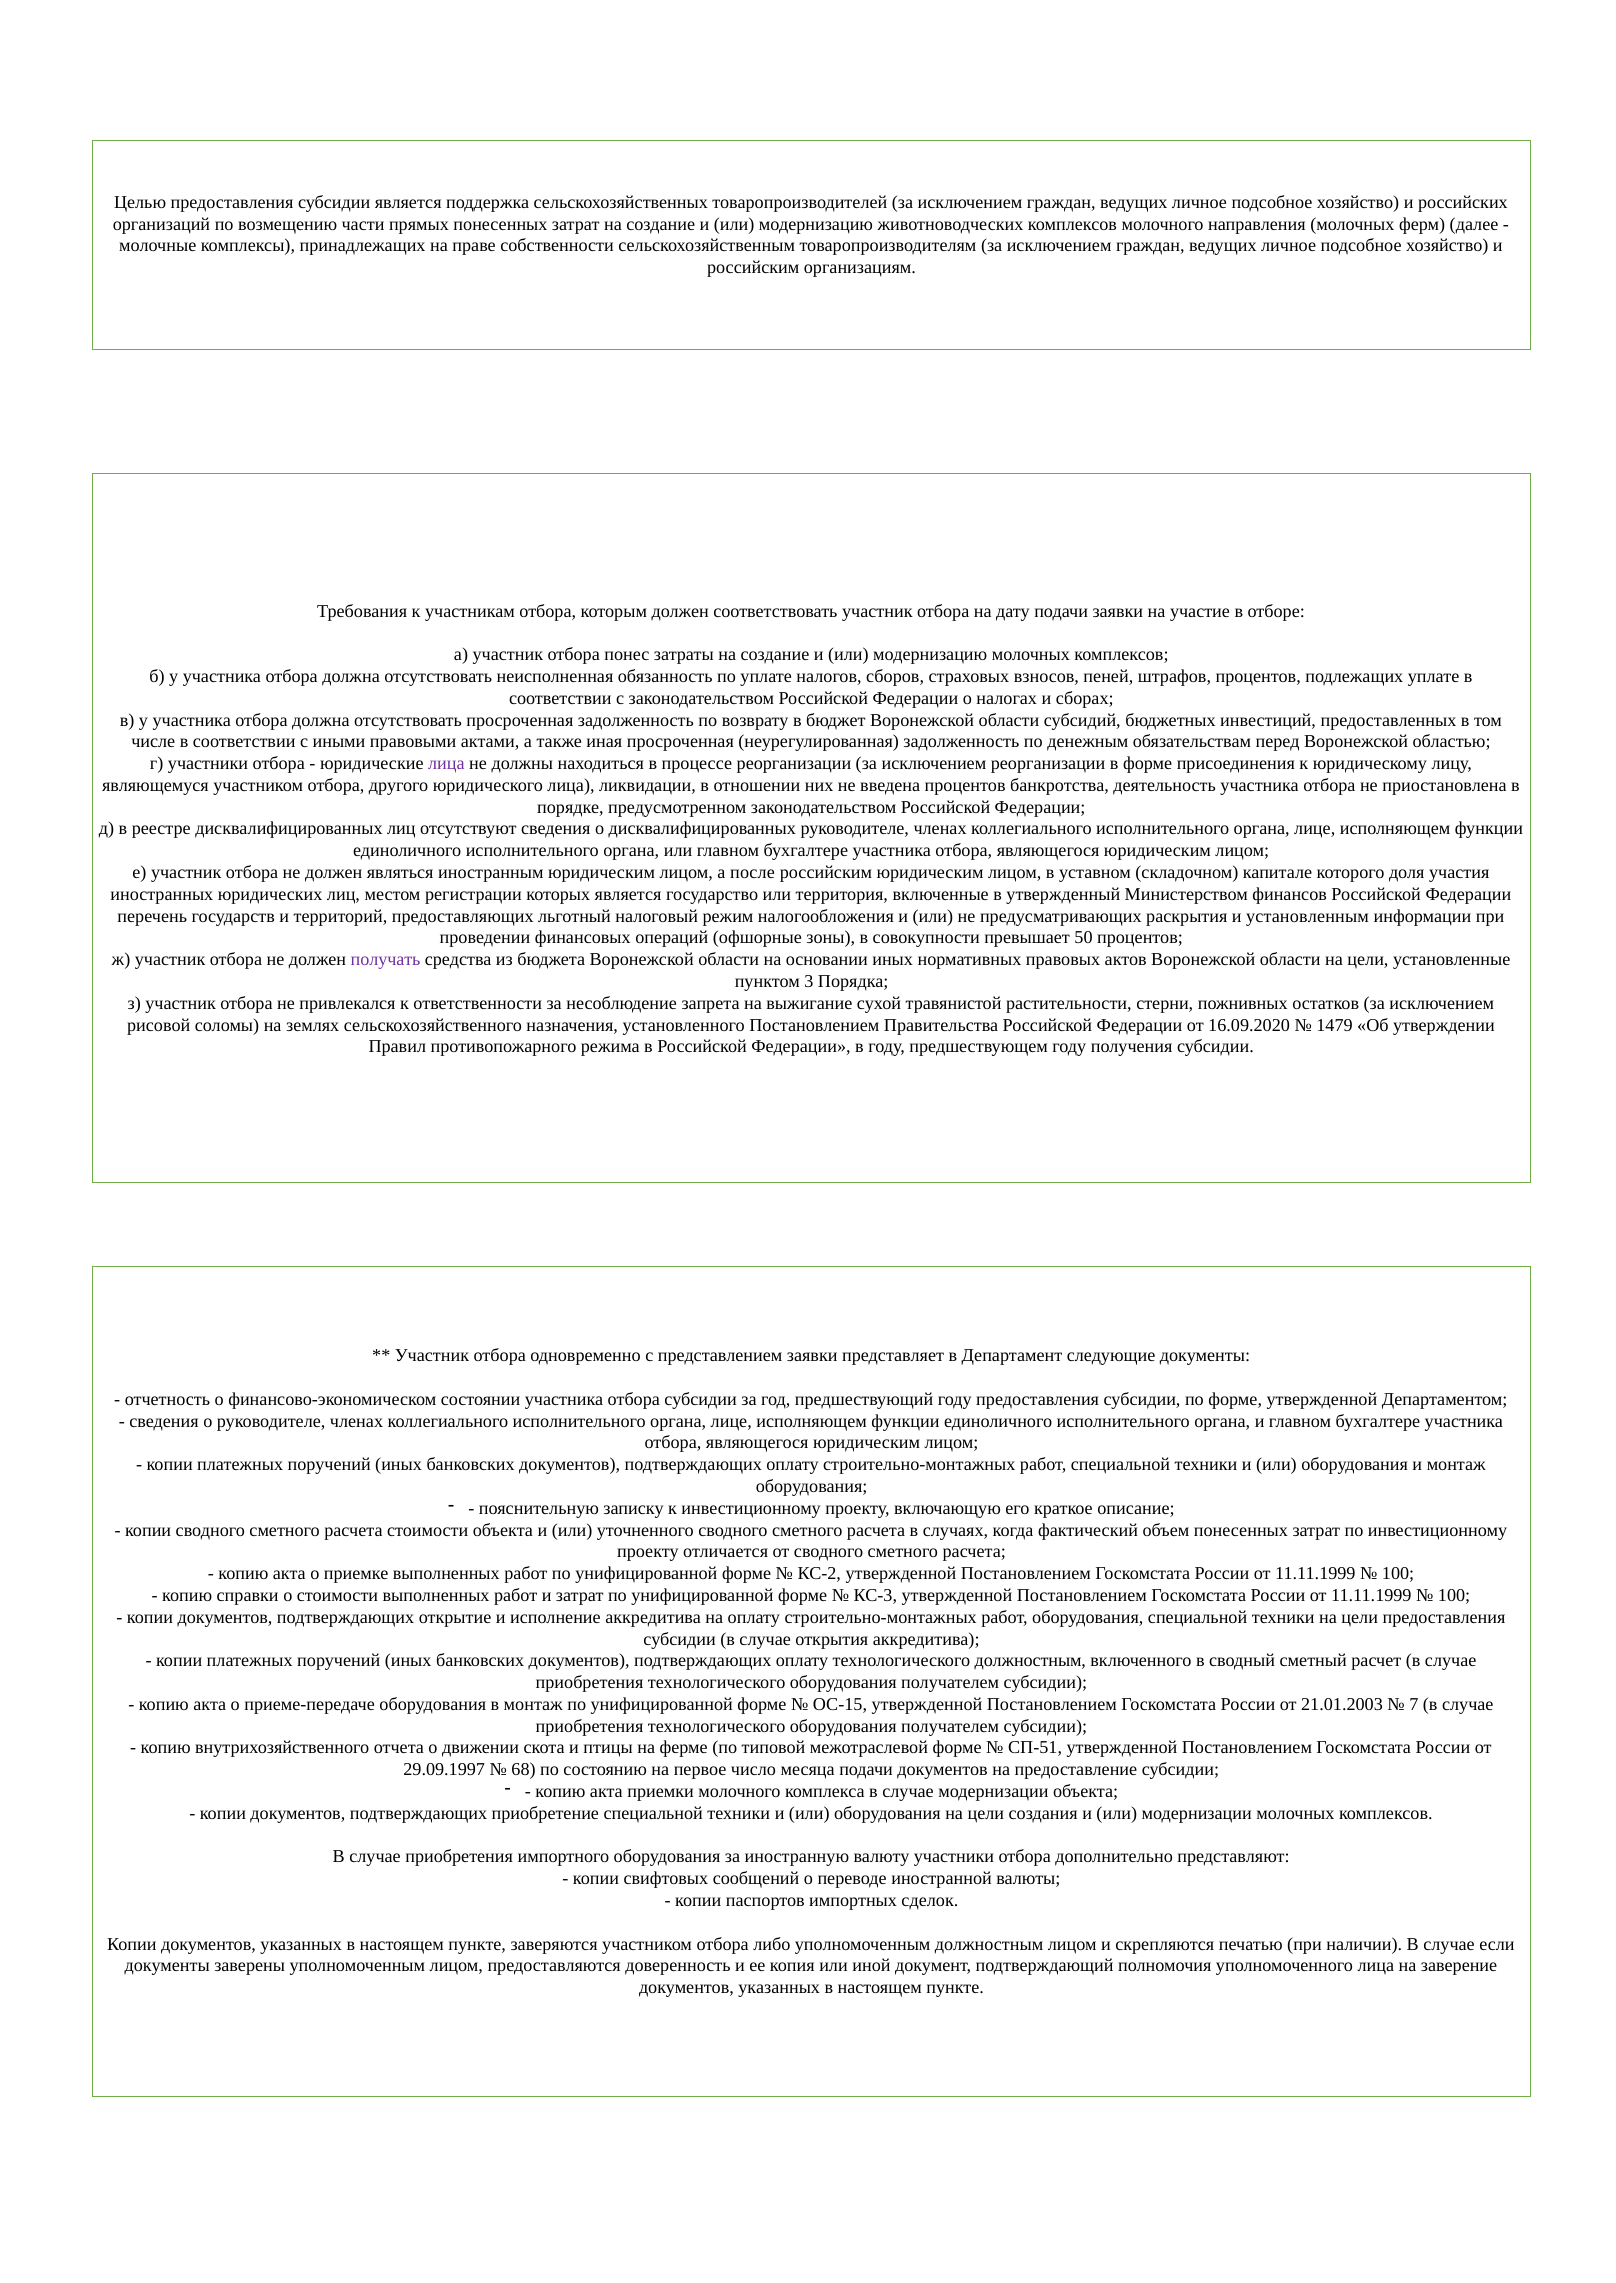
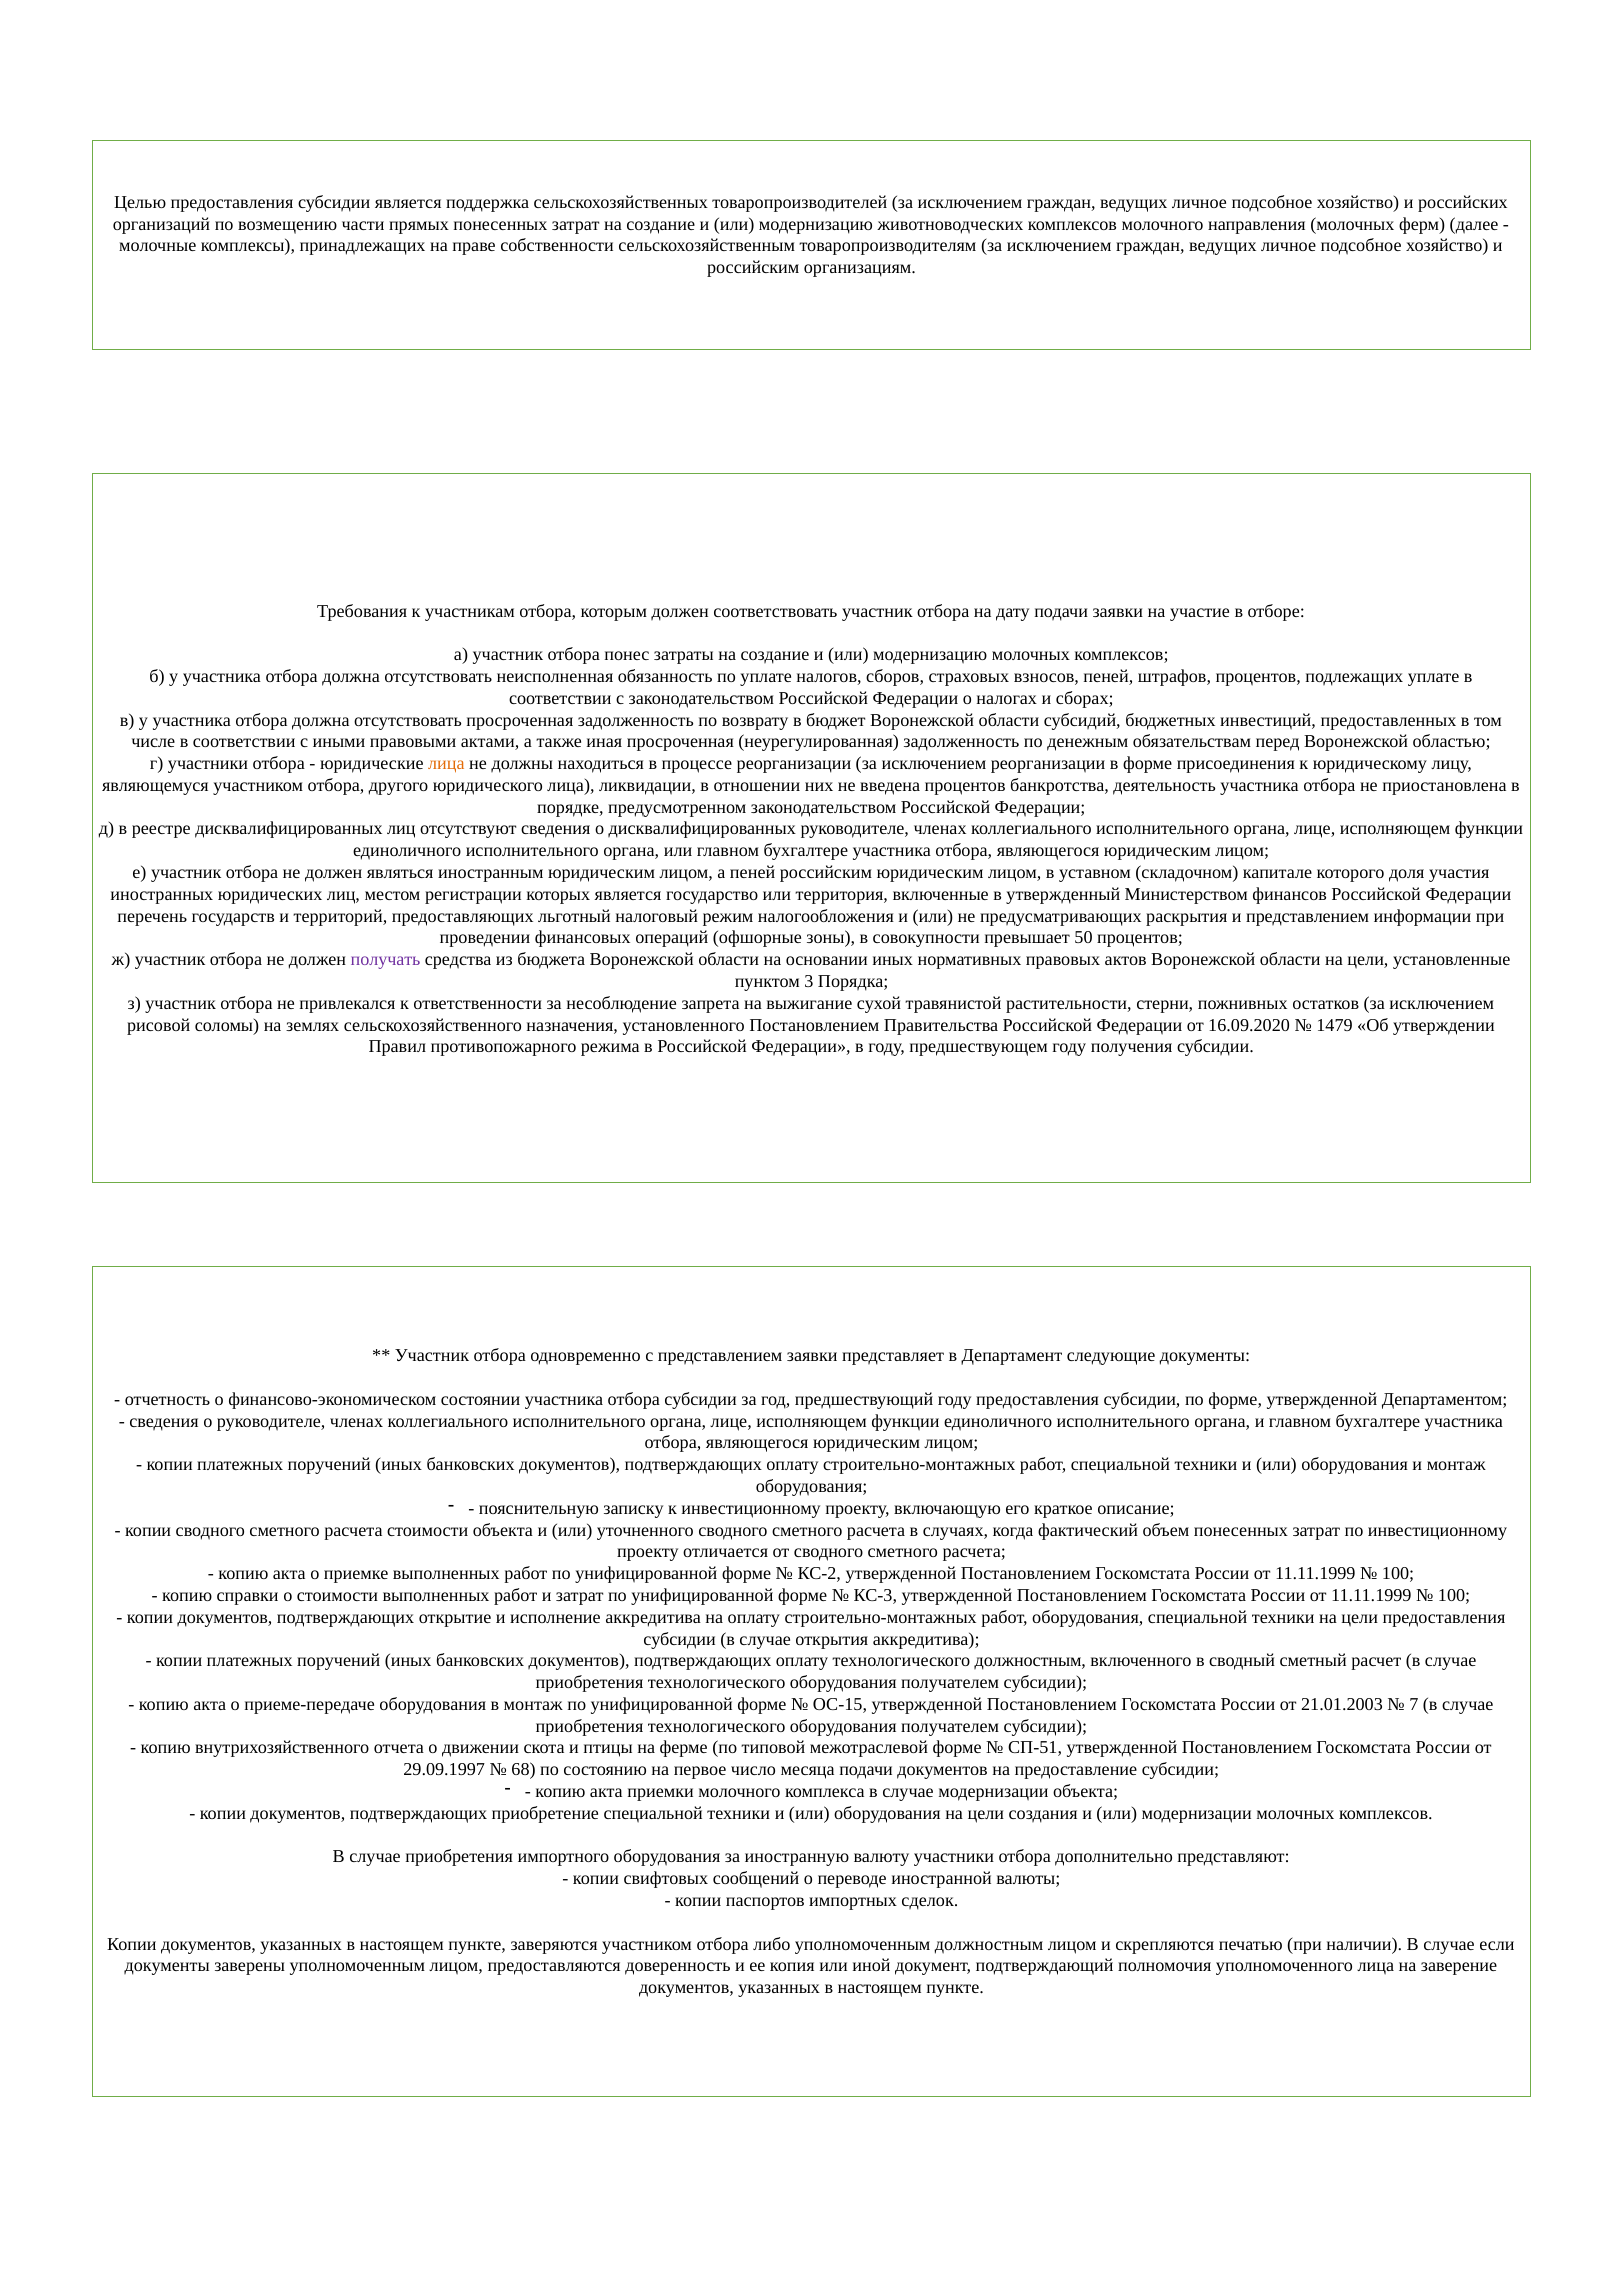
лица at (446, 764) colour: purple -> orange
а после: после -> пеней
и установленным: установленным -> представлением
